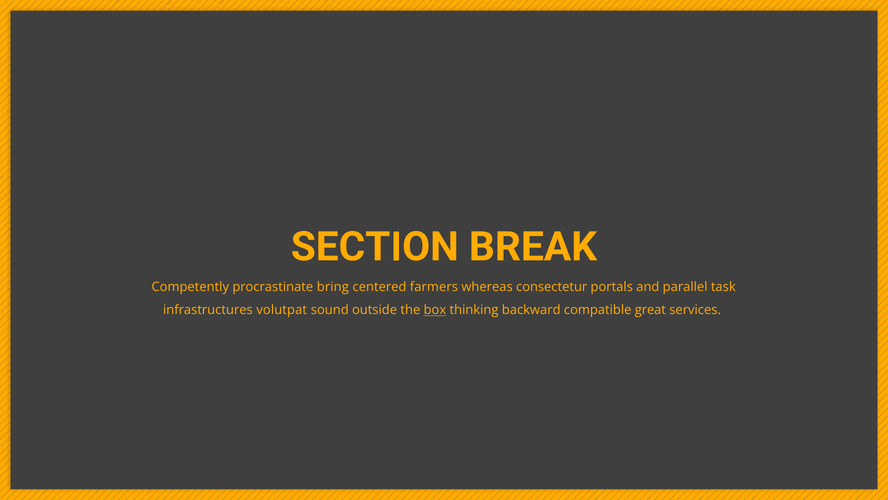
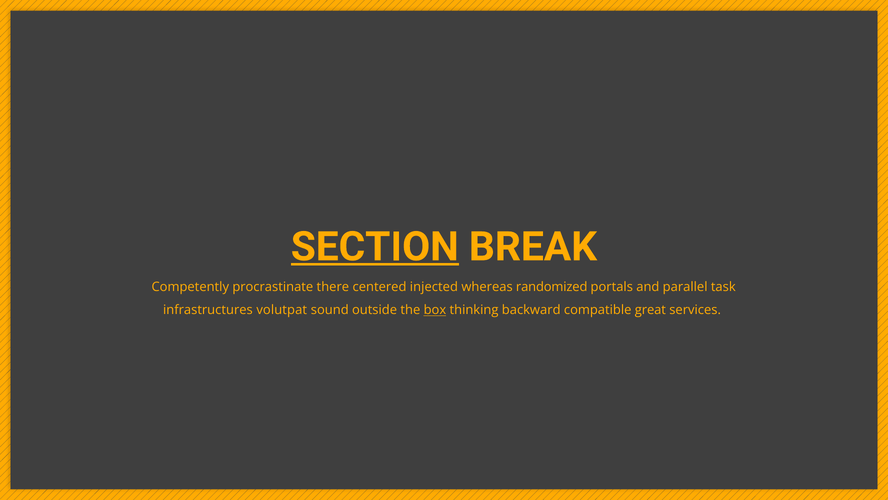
SECTION underline: none -> present
bring: bring -> there
farmers: farmers -> injected
consectetur: consectetur -> randomized
